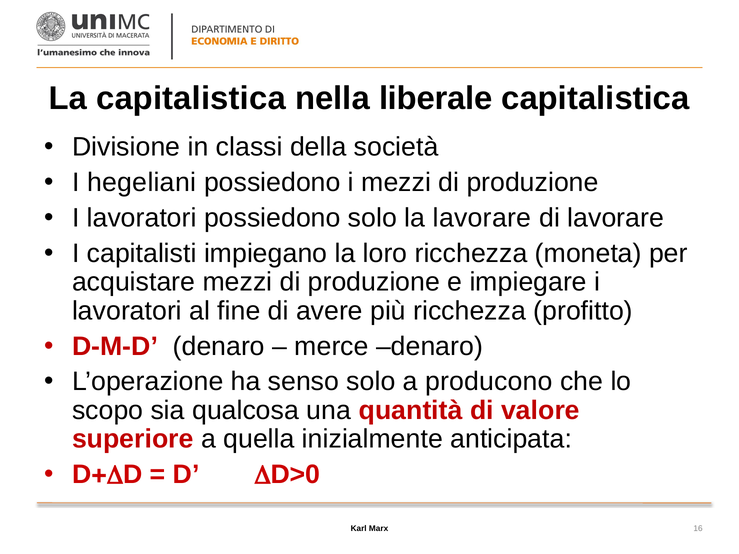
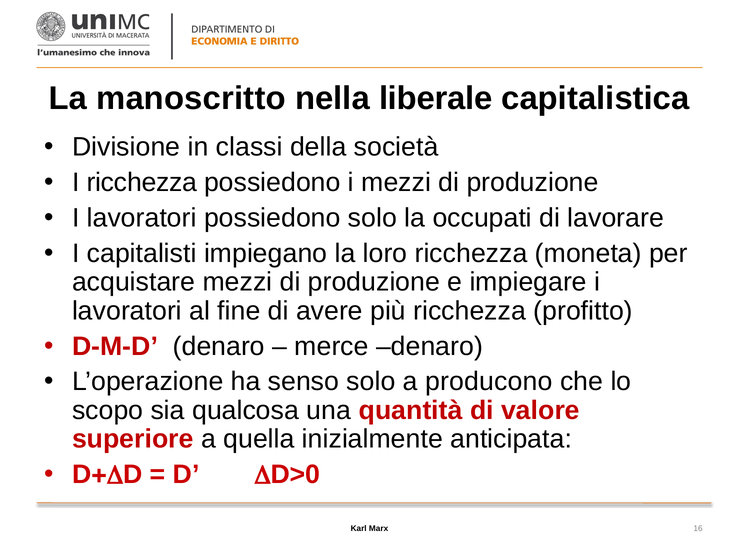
La capitalistica: capitalistica -> manoscritto
I hegeliani: hegeliani -> ricchezza
la lavorare: lavorare -> occupati
